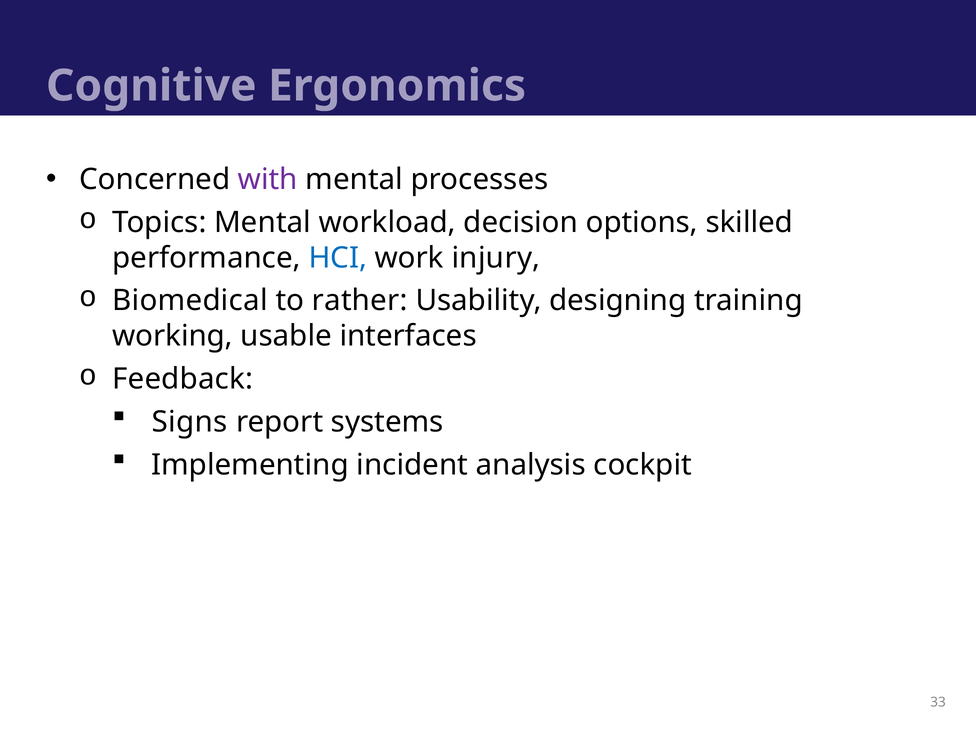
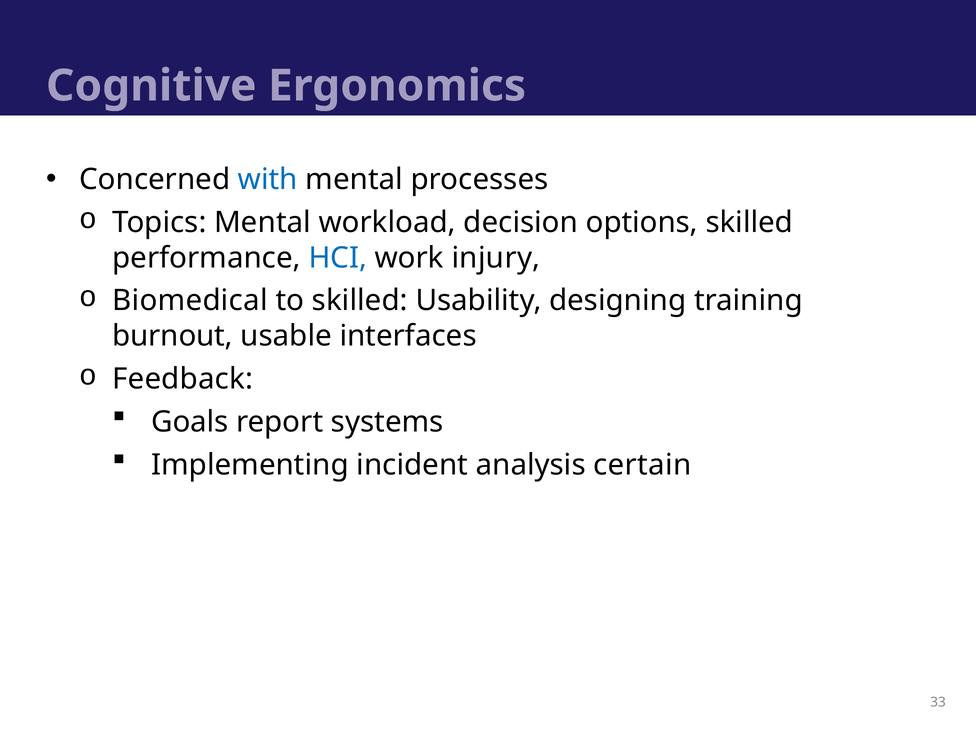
with colour: purple -> blue
to rather: rather -> skilled
working: working -> burnout
Signs: Signs -> Goals
cockpit: cockpit -> certain
